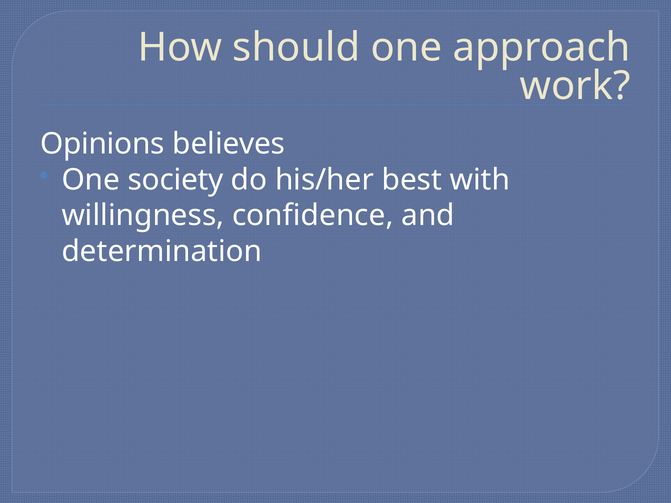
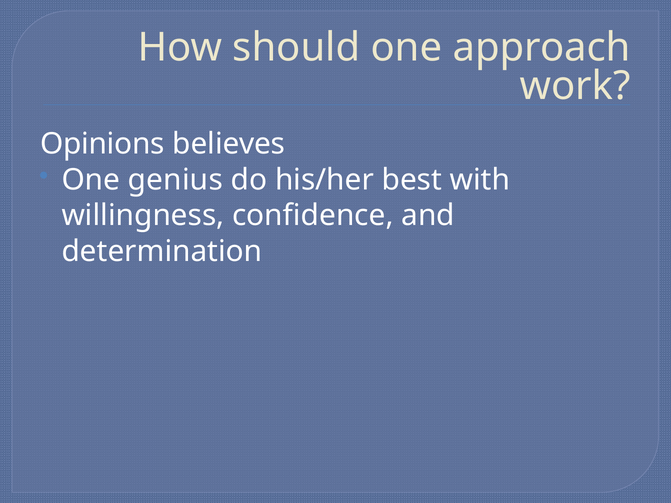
society: society -> genius
